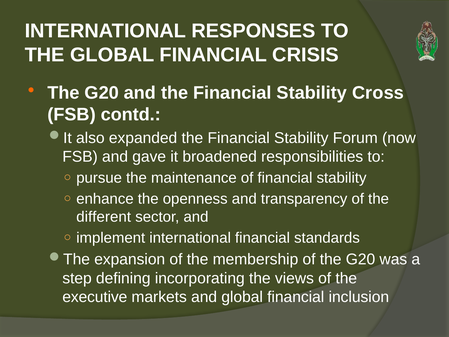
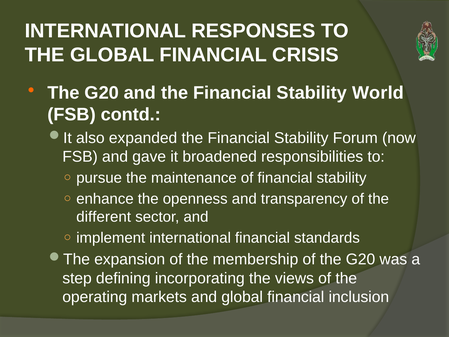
Cross: Cross -> World
executive: executive -> operating
